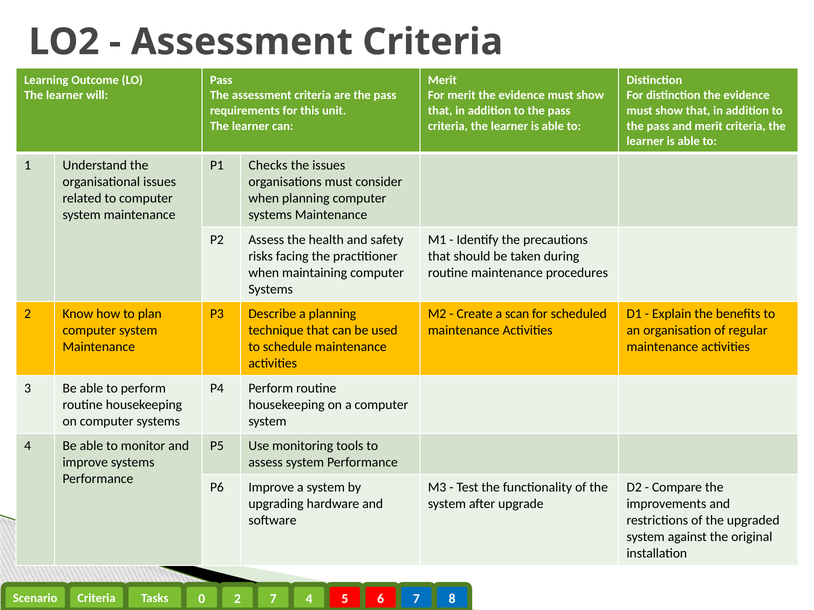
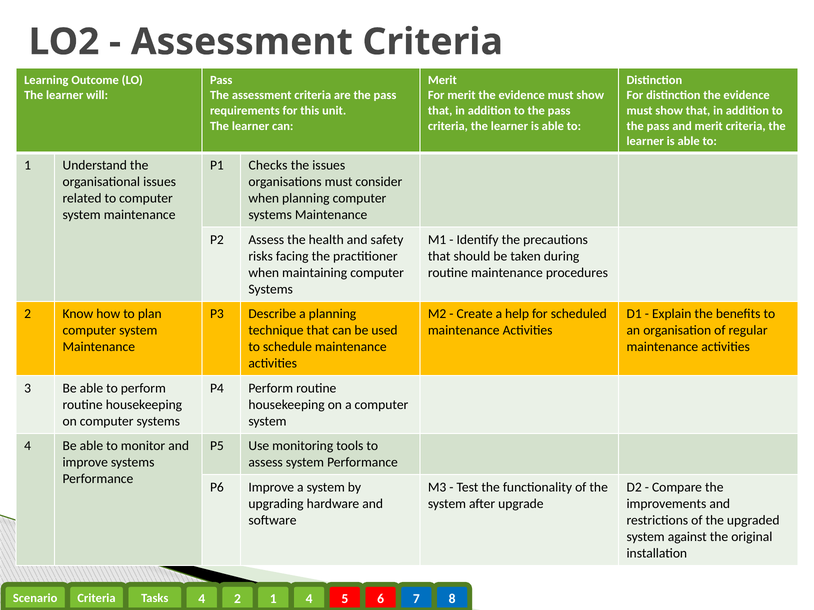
scan: scan -> help
0 at (202, 599): 0 -> 4
2 7: 7 -> 1
